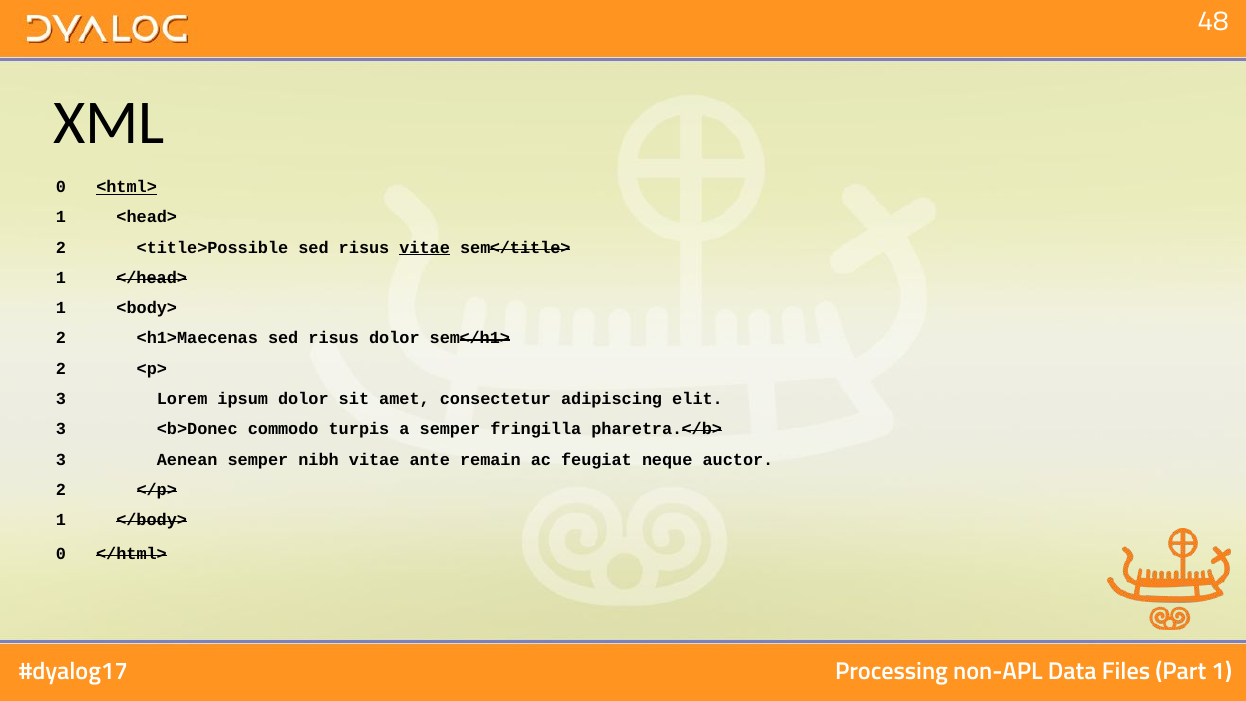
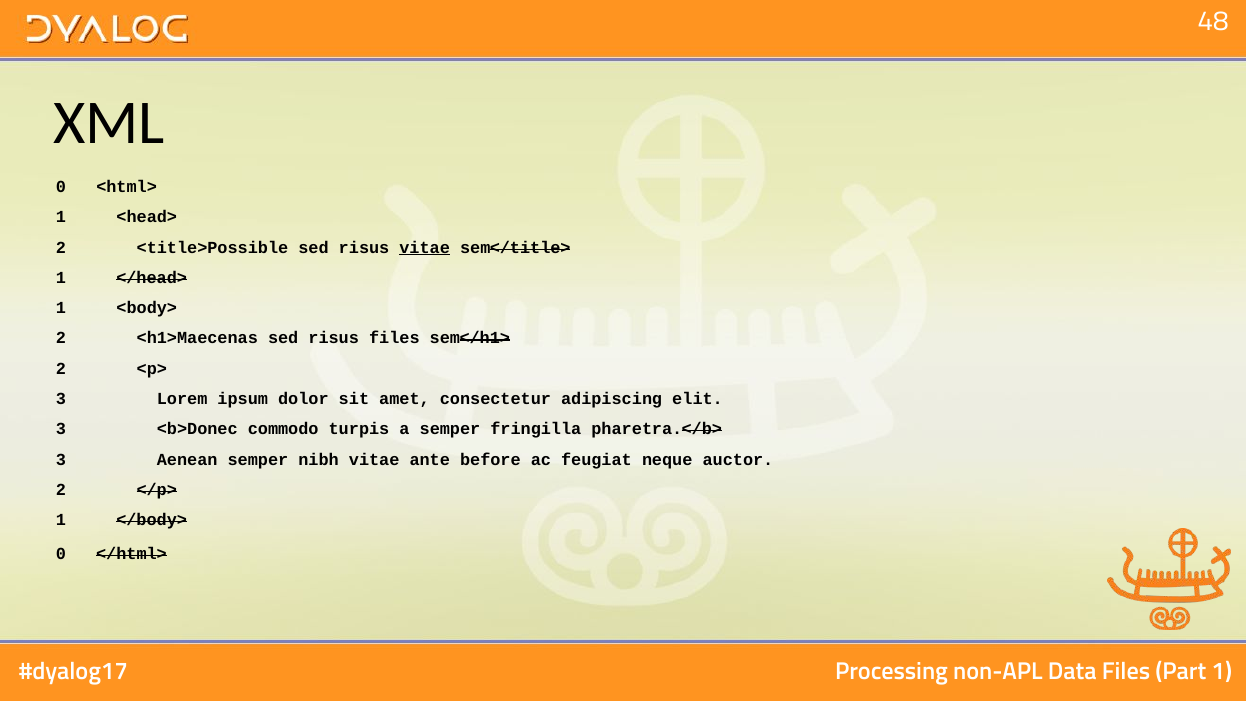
<html> underline: present -> none
risus dolor: dolor -> files
remain: remain -> before
